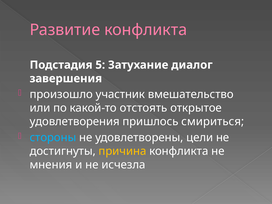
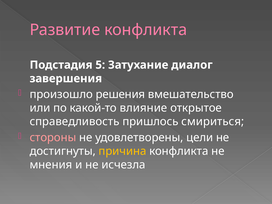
участник: участник -> решения
отстоять: отстоять -> влияние
удовлетворения: удовлетворения -> справедливость
стороны colour: light blue -> pink
